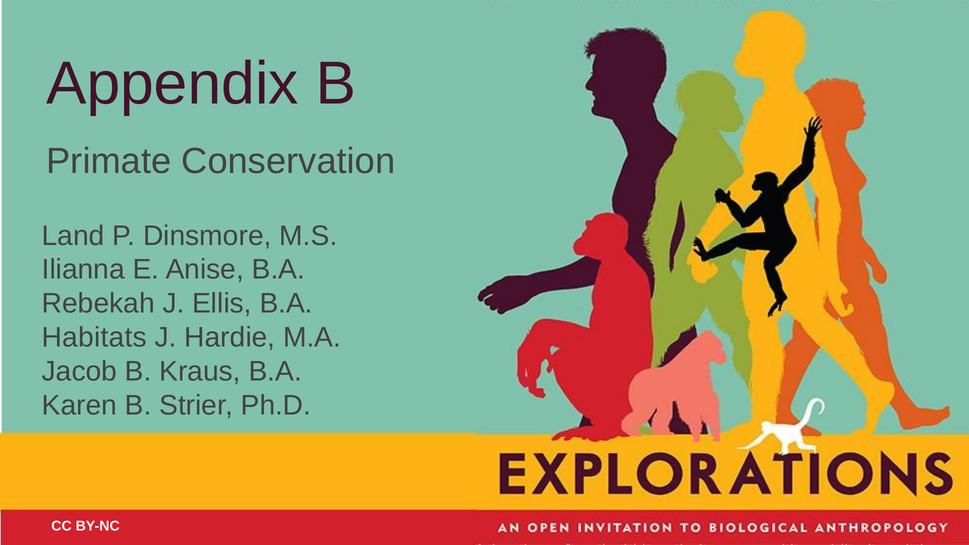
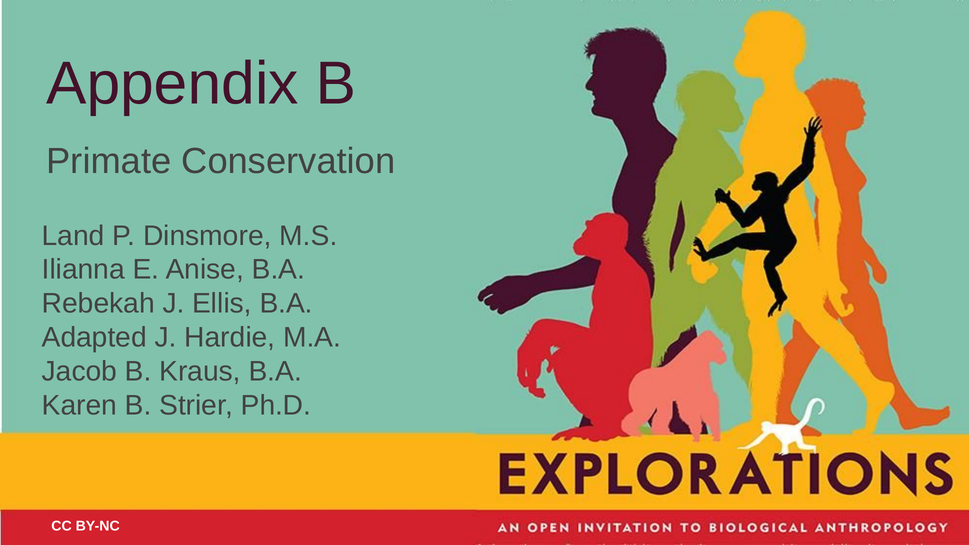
Habitats: Habitats -> Adapted
